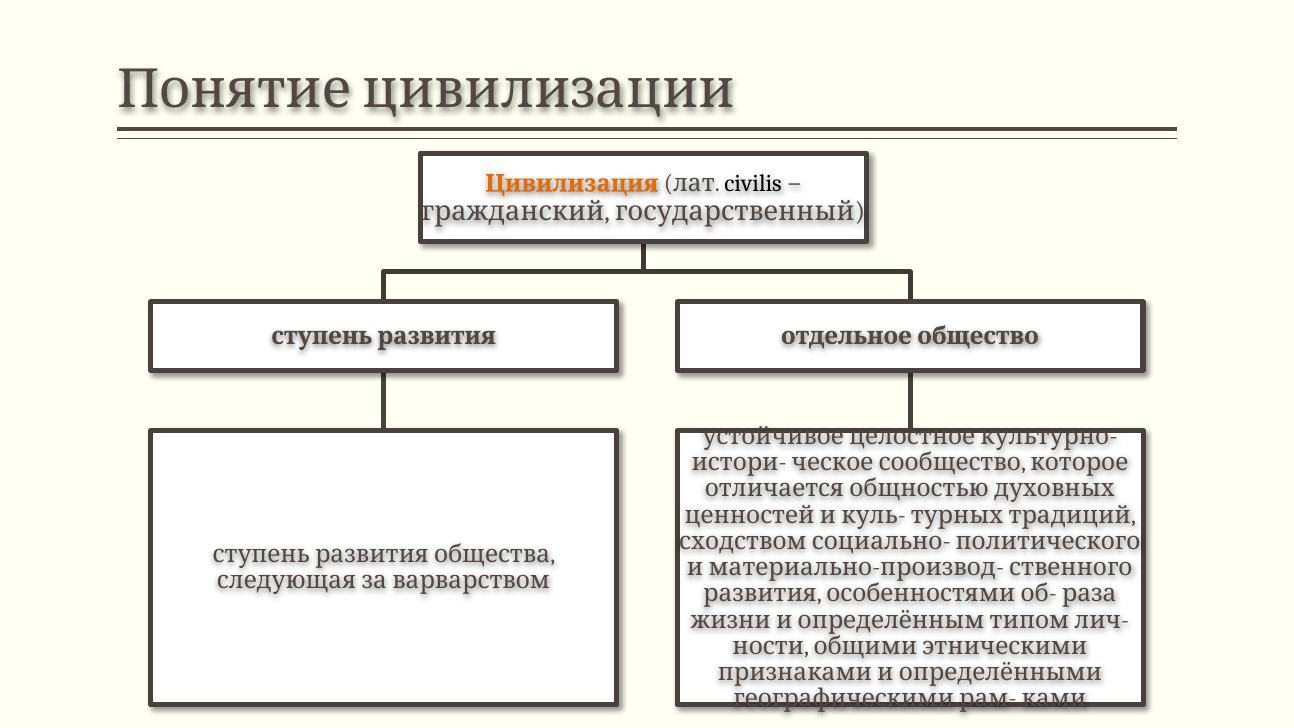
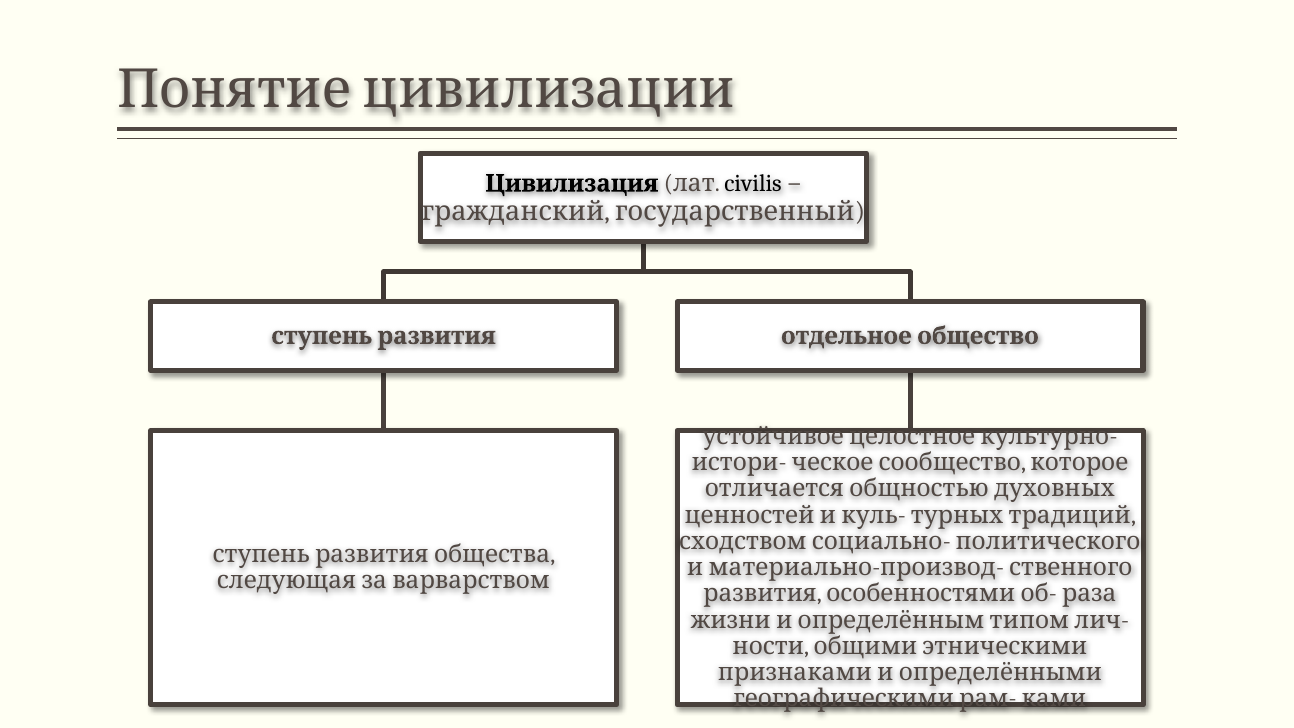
Цивилизация colour: orange -> black
